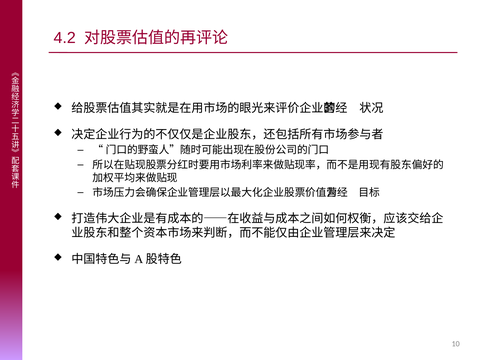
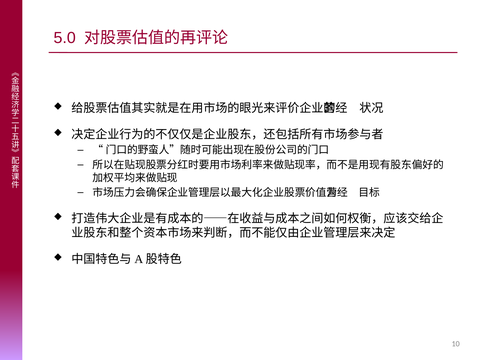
4.2: 4.2 -> 5.0
